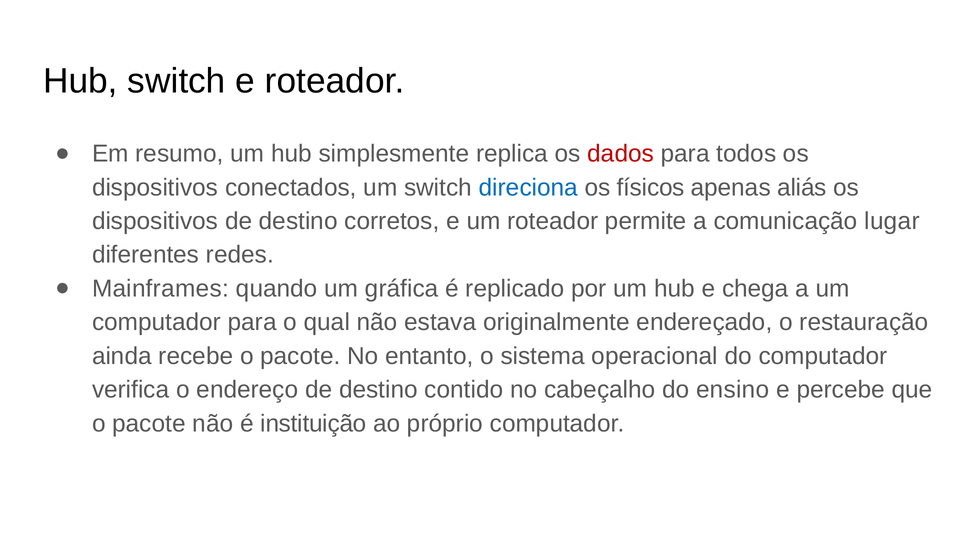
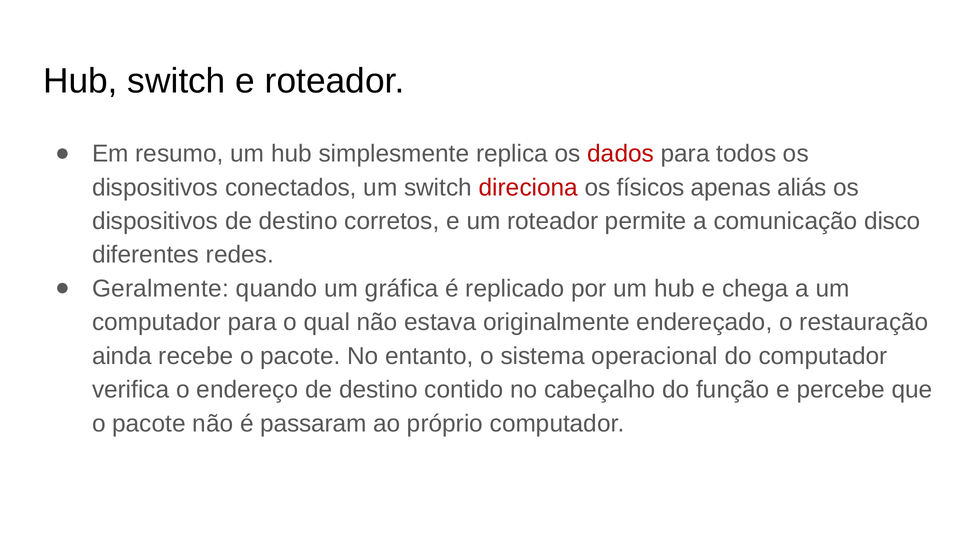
direciona colour: blue -> red
lugar: lugar -> disco
Mainframes: Mainframes -> Geralmente
ensino: ensino -> função
instituição: instituição -> passaram
